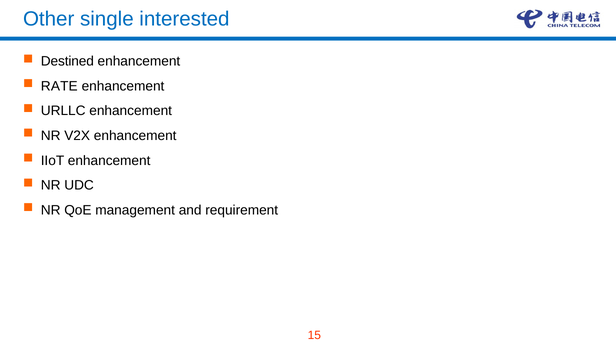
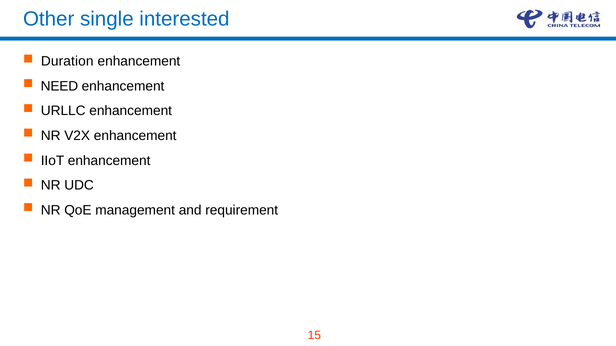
Destined: Destined -> Duration
RATE: RATE -> NEED
